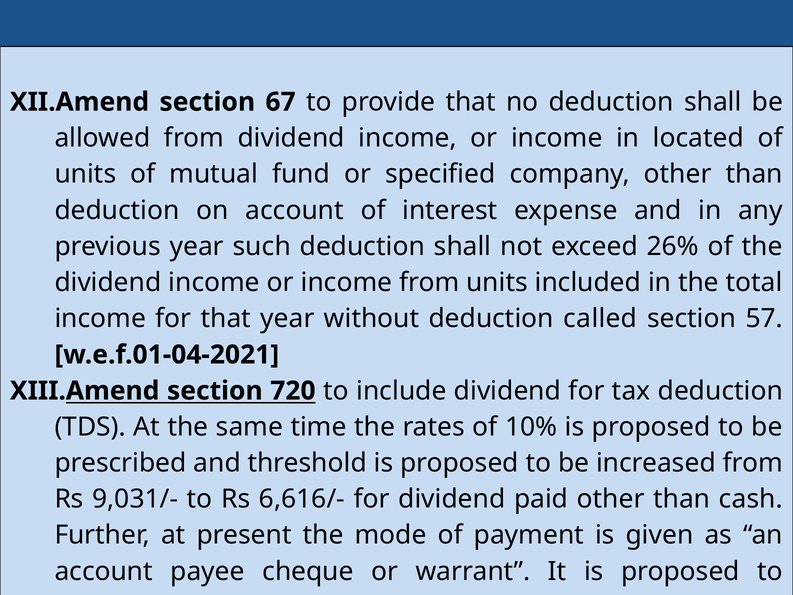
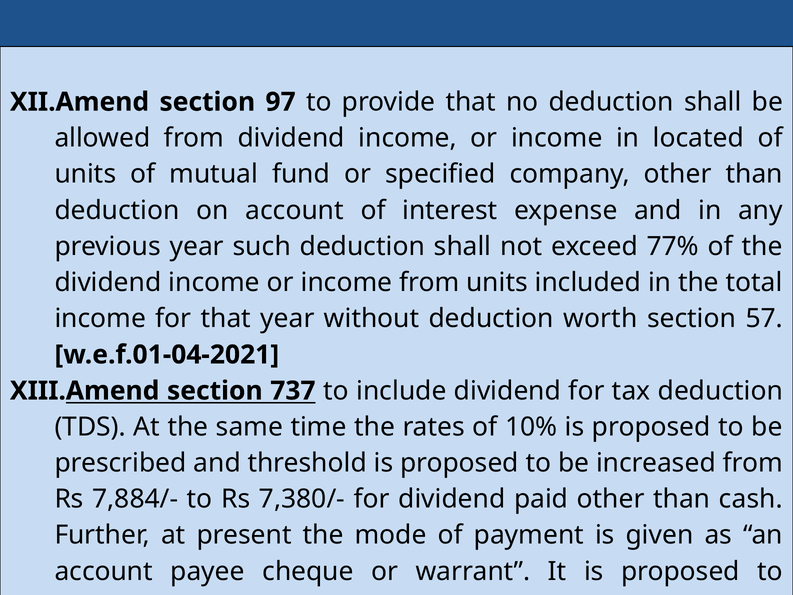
67: 67 -> 97
26%: 26% -> 77%
called: called -> worth
720: 720 -> 737
9,031/-: 9,031/- -> 7,884/-
6,616/-: 6,616/- -> 7,380/-
